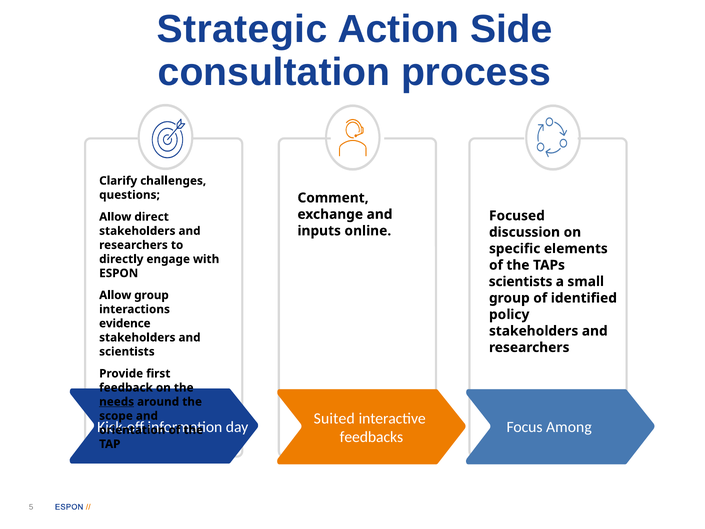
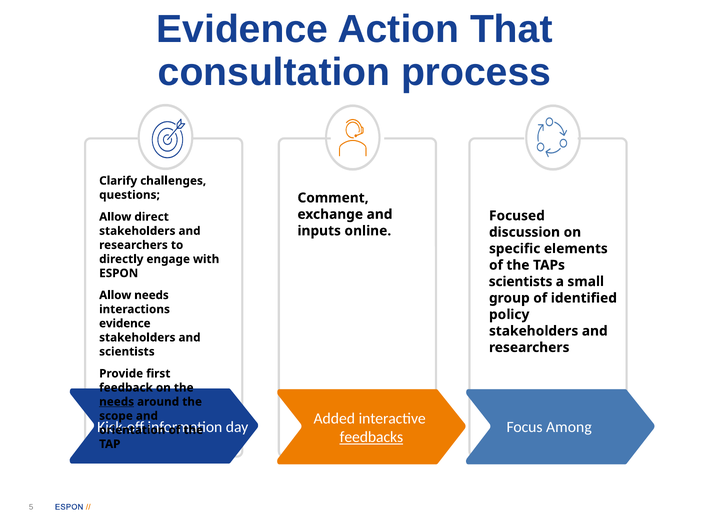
Strategic at (242, 29): Strategic -> Evidence
Side: Side -> That
Allow group: group -> needs
Suited: Suited -> Added
feedbacks underline: none -> present
